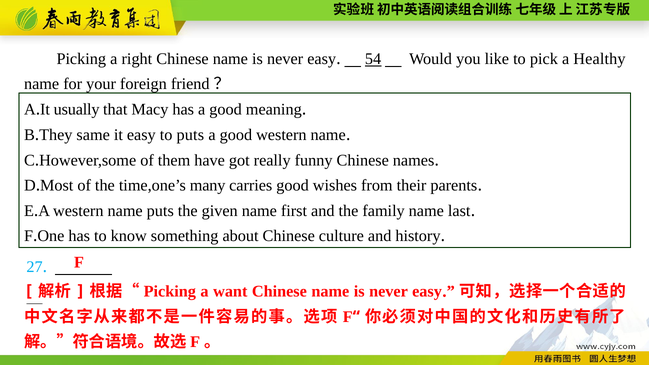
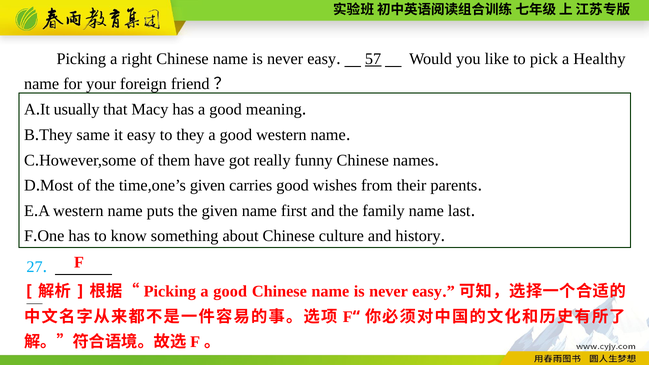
54: 54 -> 57
to puts: puts -> they
time,one’s many: many -> given
Picking a want: want -> good
